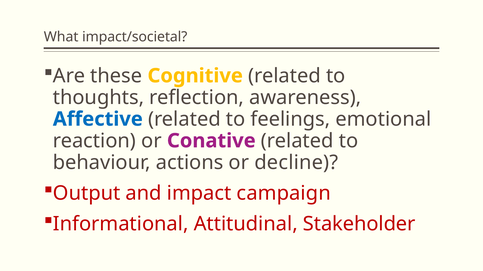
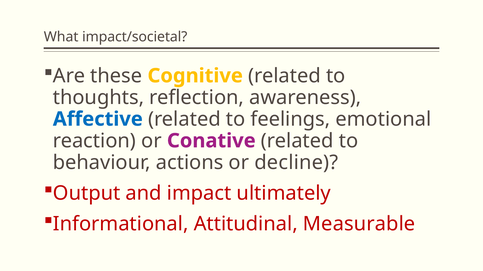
campaign: campaign -> ultimately
Stakeholder: Stakeholder -> Measurable
